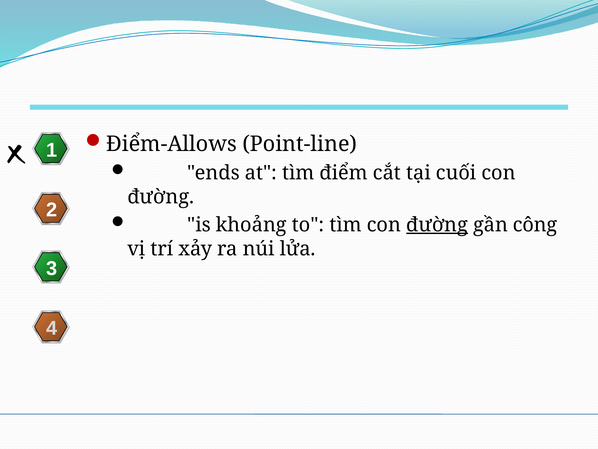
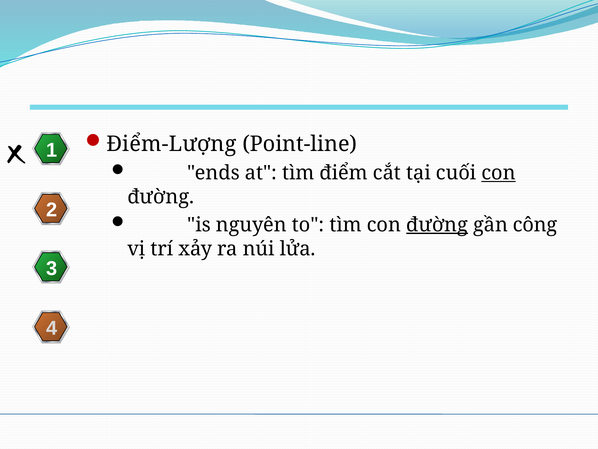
Điểm-Allows: Điểm-Allows -> Điểm-Lượng
con at (498, 173) underline: none -> present
khoảng: khoảng -> nguyên
